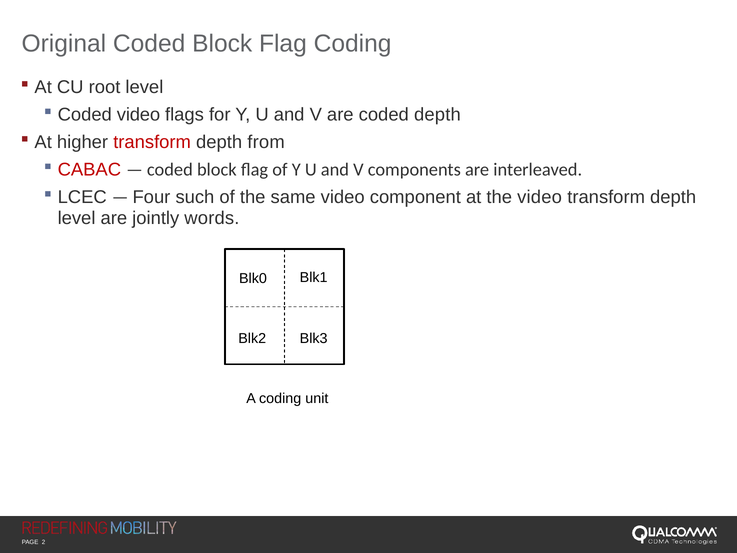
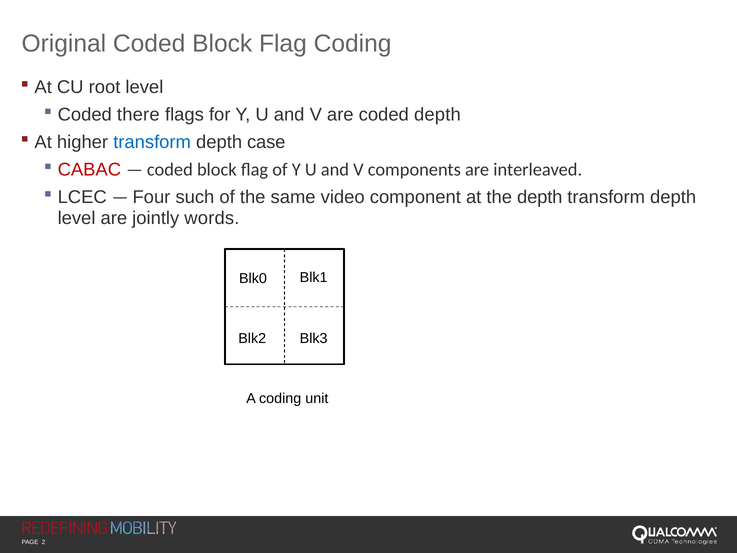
Coded video: video -> there
transform at (152, 142) colour: red -> blue
from: from -> case
the video: video -> depth
